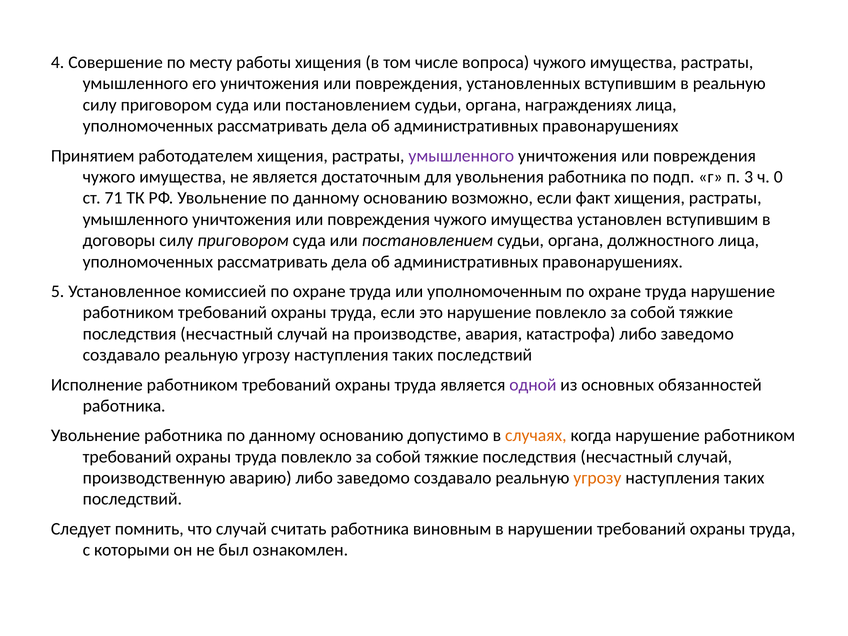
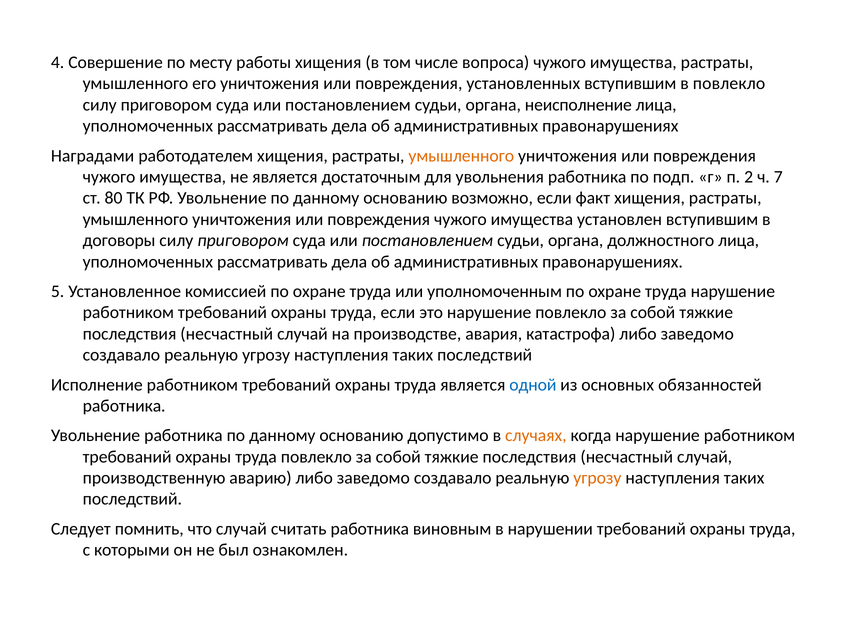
в реальную: реальную -> повлекло
награждениях: награждениях -> неисполнение
Принятием: Принятием -> Наградами
умышленного at (461, 156) colour: purple -> orange
3: 3 -> 2
0: 0 -> 7
71: 71 -> 80
одной colour: purple -> blue
